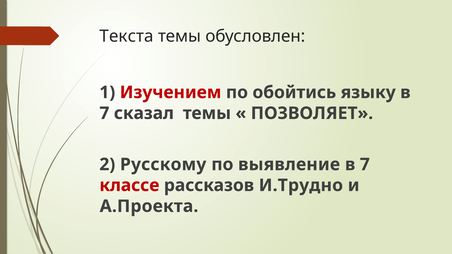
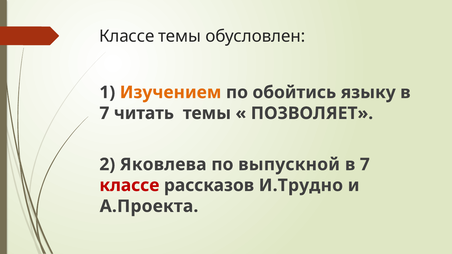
Текста at (127, 36): Текста -> Классе
Изучением colour: red -> orange
сказал: сказал -> читать
Русскому: Русскому -> Яковлева
выявление: выявление -> выпускной
